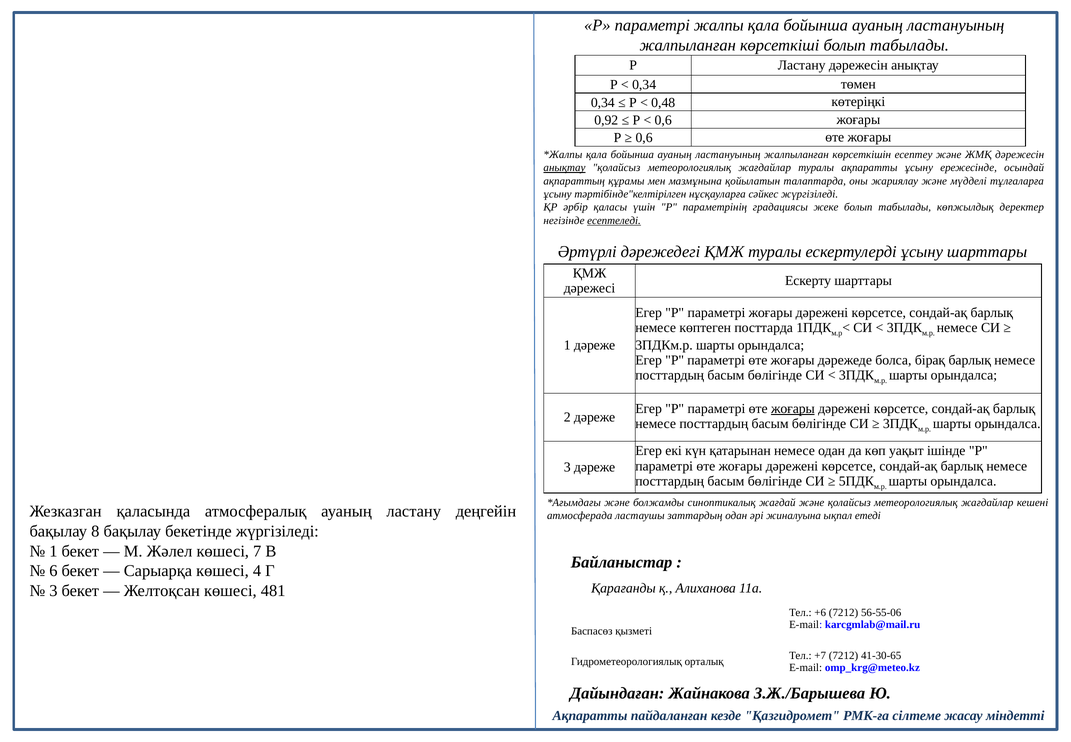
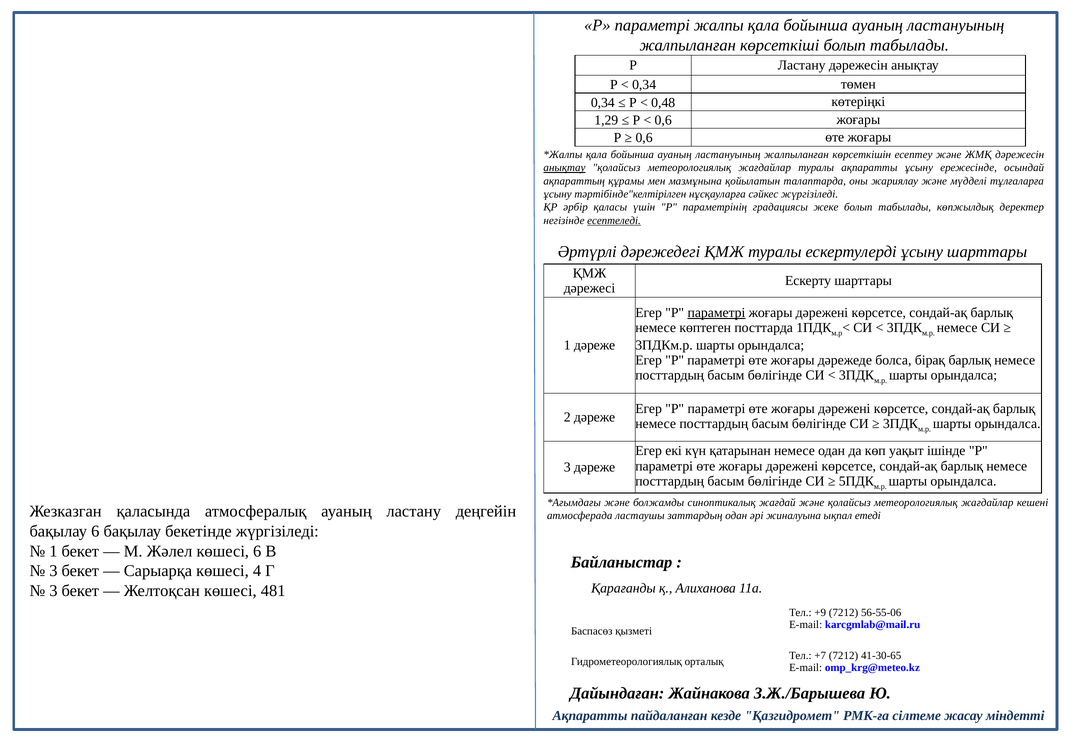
0,92: 0,92 -> 1,29
параметрі at (716, 312) underline: none -> present
жоғары at (793, 408) underline: present -> none
бақылау 8: 8 -> 6
көшесі 7: 7 -> 6
6 at (53, 570): 6 -> 3
+6: +6 -> +9
